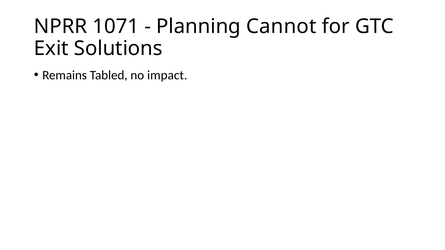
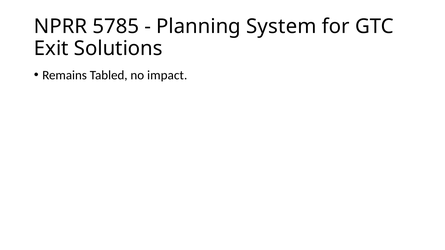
1071: 1071 -> 5785
Cannot: Cannot -> System
